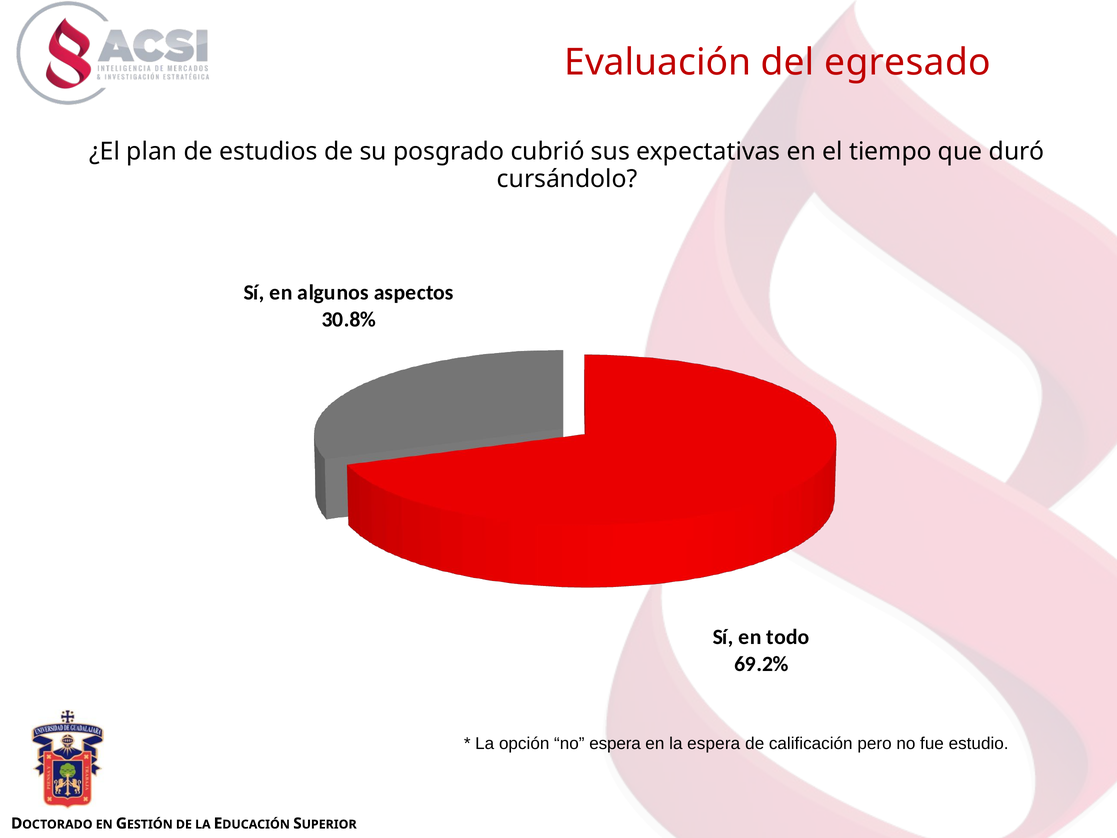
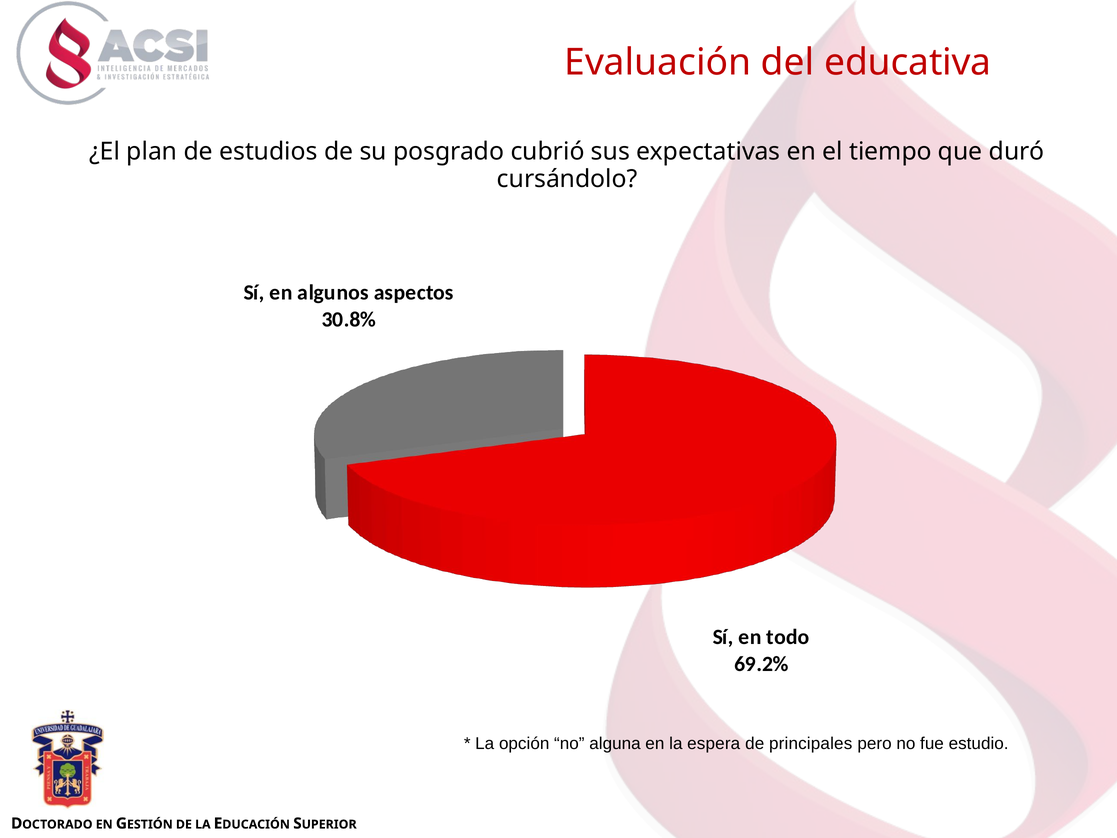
egresado: egresado -> educativa
no espera: espera -> alguna
calificación: calificación -> principales
